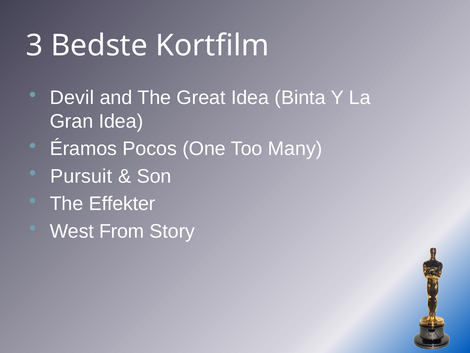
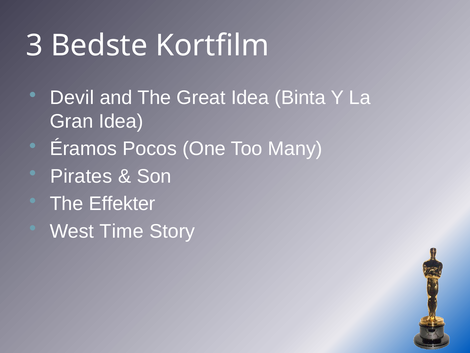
Pursuit: Pursuit -> Pirates
From: From -> Time
